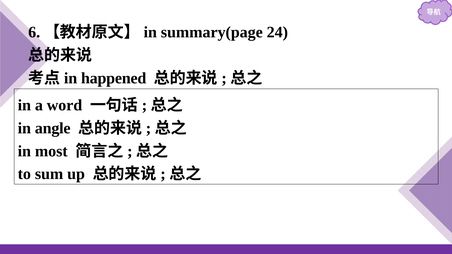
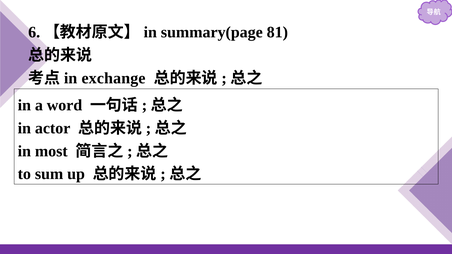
24: 24 -> 81
happened: happened -> exchange
angle: angle -> actor
